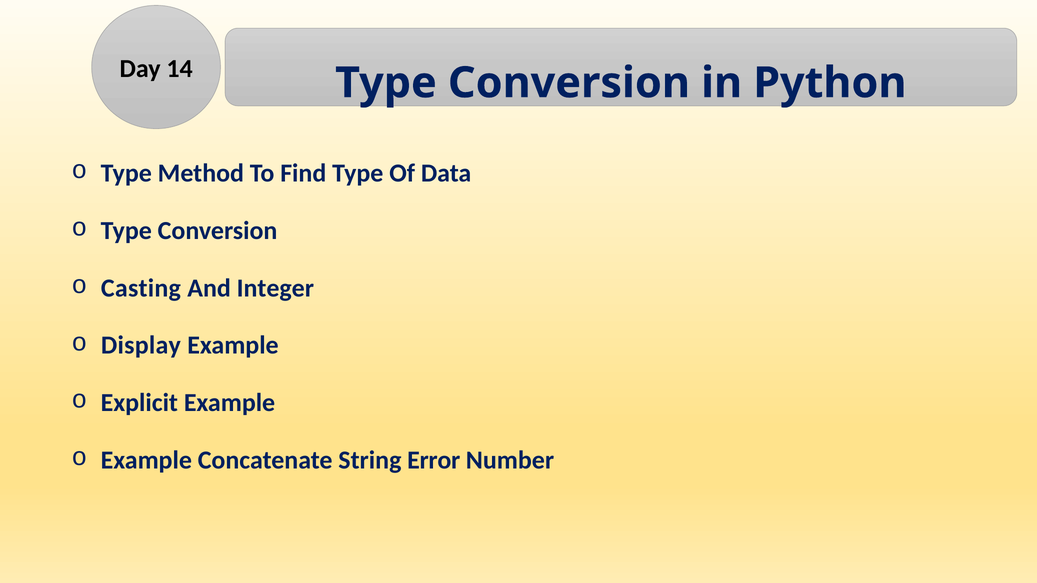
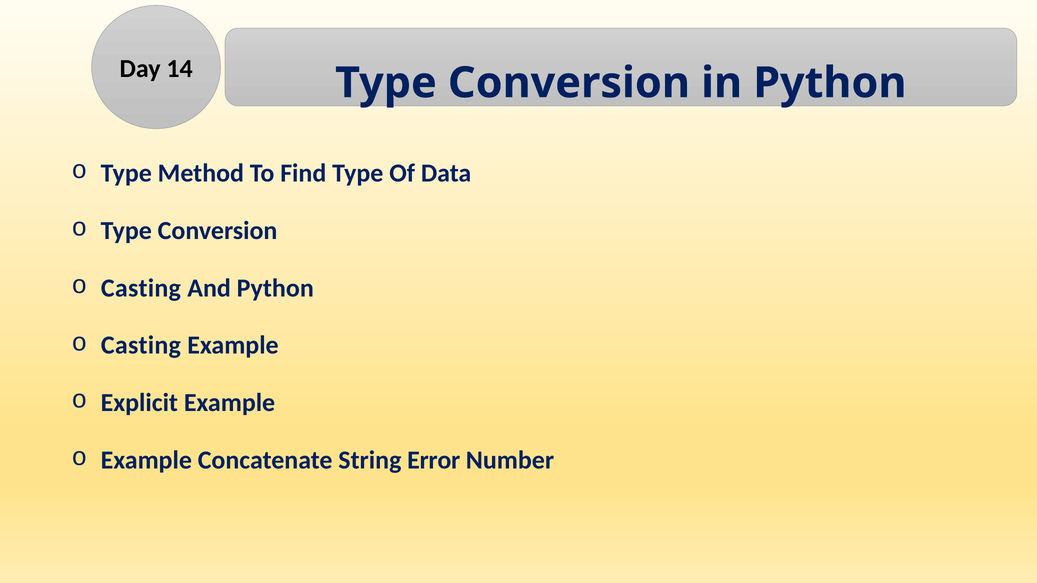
And Integer: Integer -> Python
Display at (141, 346): Display -> Casting
